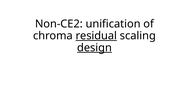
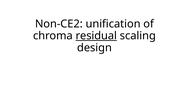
design underline: present -> none
